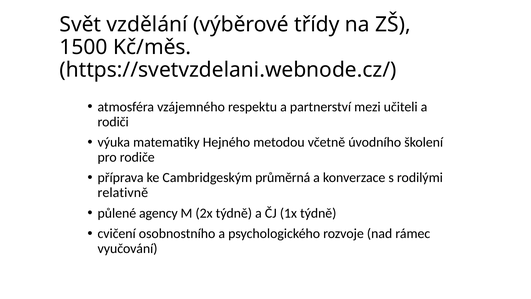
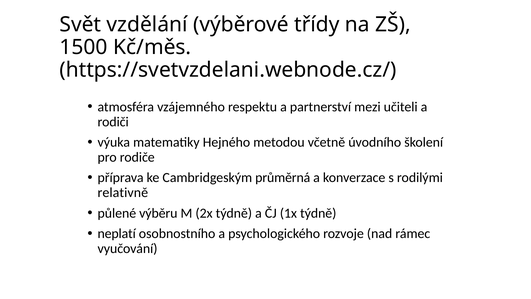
agency: agency -> výběru
cvičení: cvičení -> neplatí
